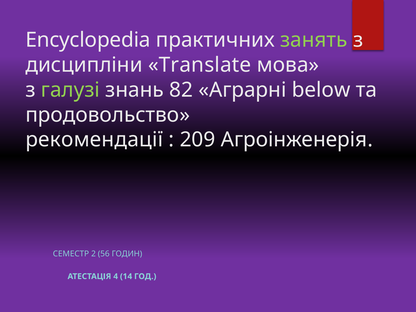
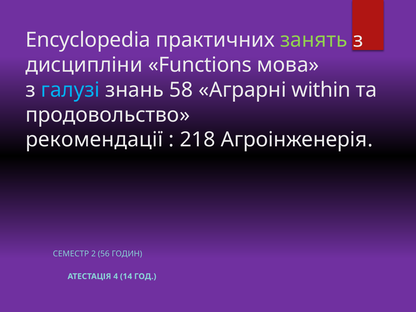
Translate: Translate -> Functions
галузі colour: light green -> light blue
82: 82 -> 58
below: below -> within
209: 209 -> 218
